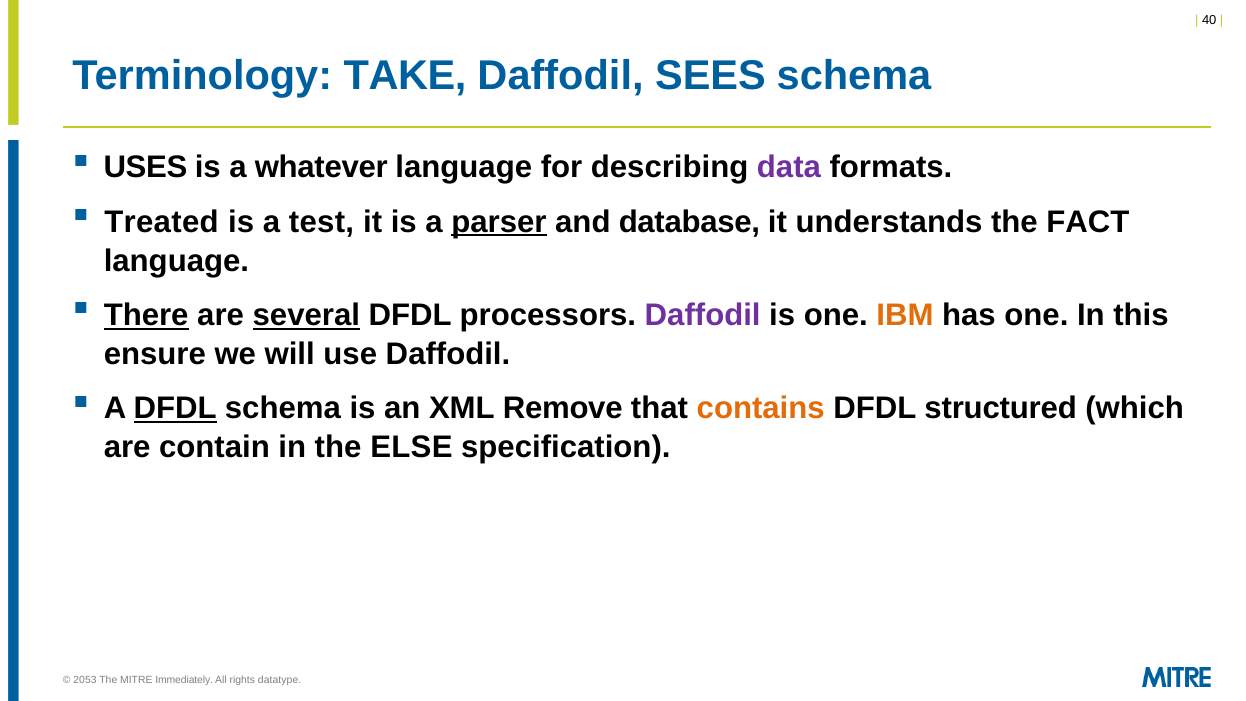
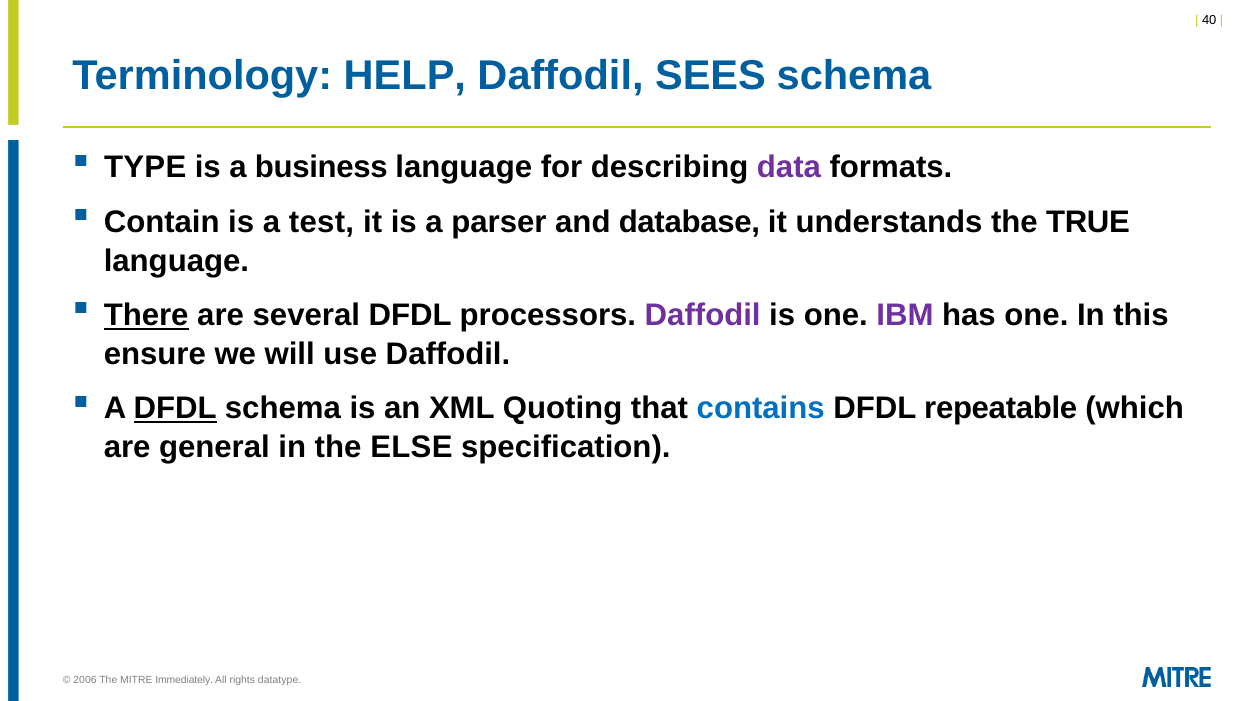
TAKE: TAKE -> HELP
USES: USES -> TYPE
whatever: whatever -> business
Treated: Treated -> Contain
parser underline: present -> none
FACT: FACT -> TRUE
several underline: present -> none
IBM colour: orange -> purple
Remove: Remove -> Quoting
contains colour: orange -> blue
structured: structured -> repeatable
contain: contain -> general
2053: 2053 -> 2006
